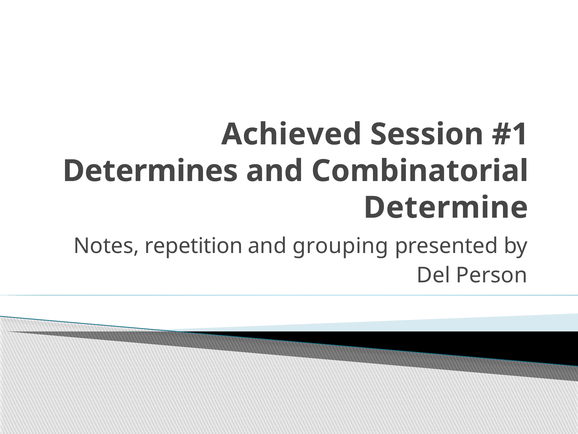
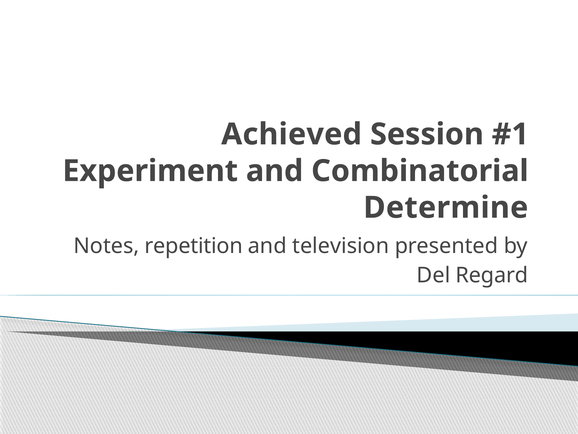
Determines: Determines -> Experiment
grouping: grouping -> television
Person: Person -> Regard
